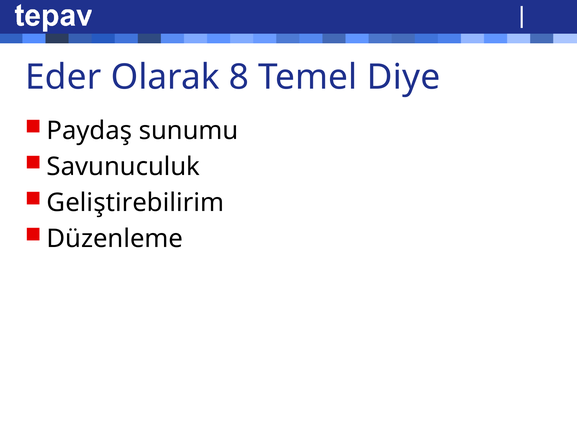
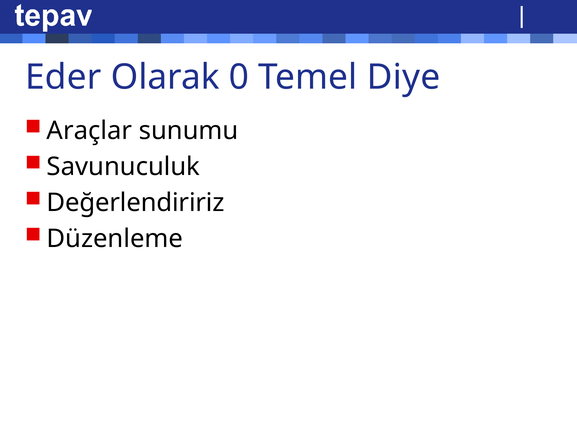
8: 8 -> 0
Paydaş: Paydaş -> Araçlar
Geliştirebilirim: Geliştirebilirim -> Değerlendiririz
